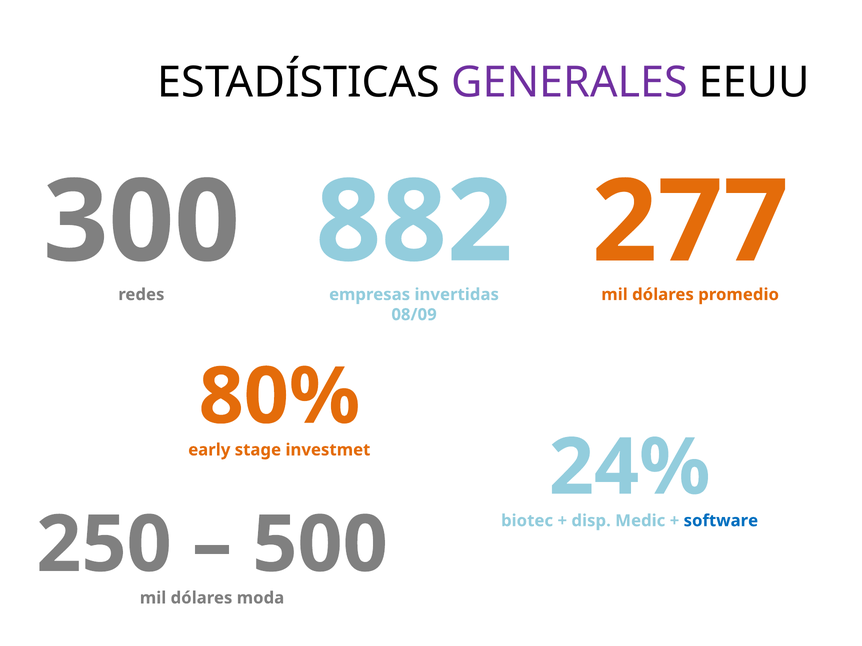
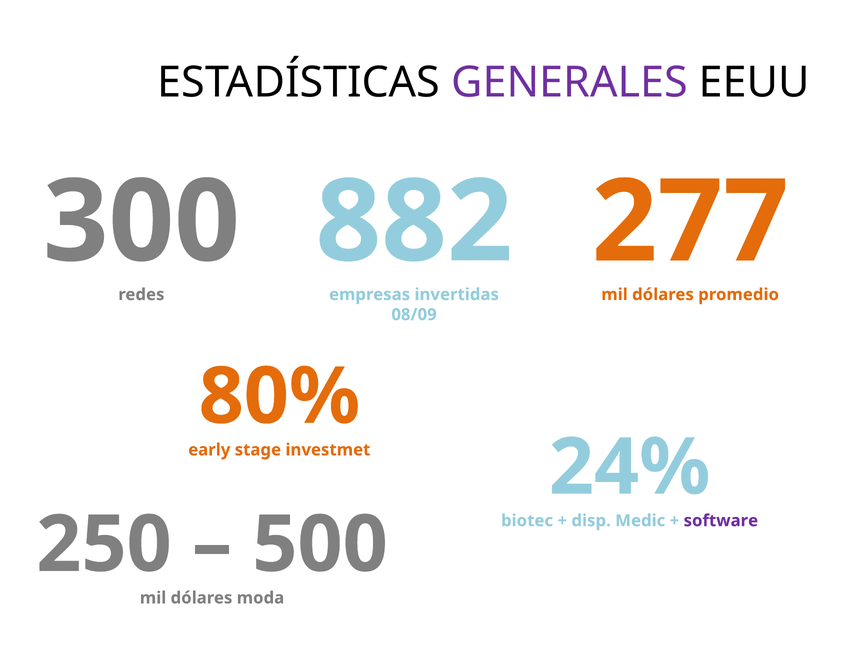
software colour: blue -> purple
